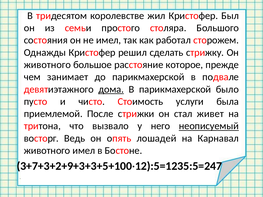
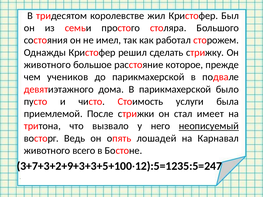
занимает: занимает -> учеников
дома underline: present -> none
живет: живет -> имеет
животного имел: имел -> всего
